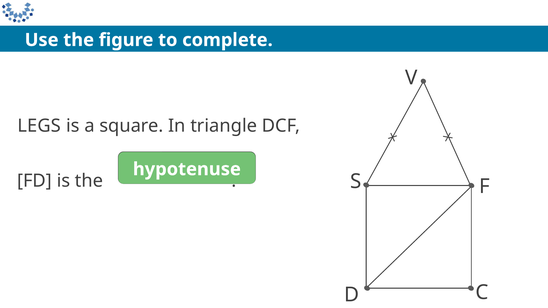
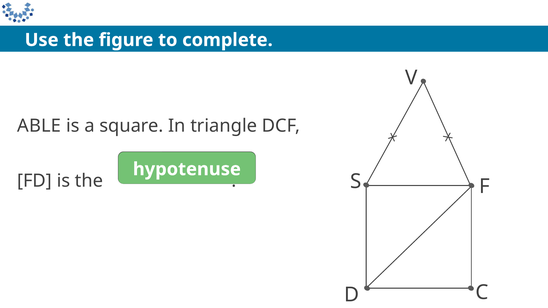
LEGS: LEGS -> ABLE
